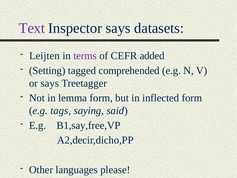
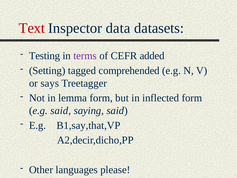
Text colour: purple -> red
Inspector says: says -> data
Leijten: Leijten -> Testing
e.g tags: tags -> said
B1,say,free,VP: B1,say,free,VP -> B1,say,that,VP
